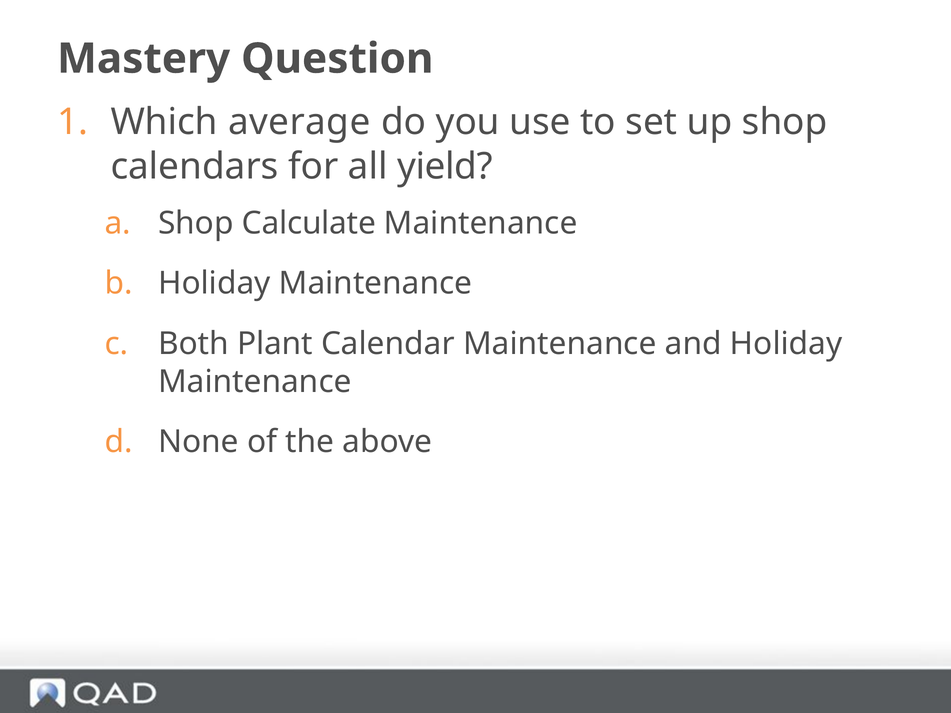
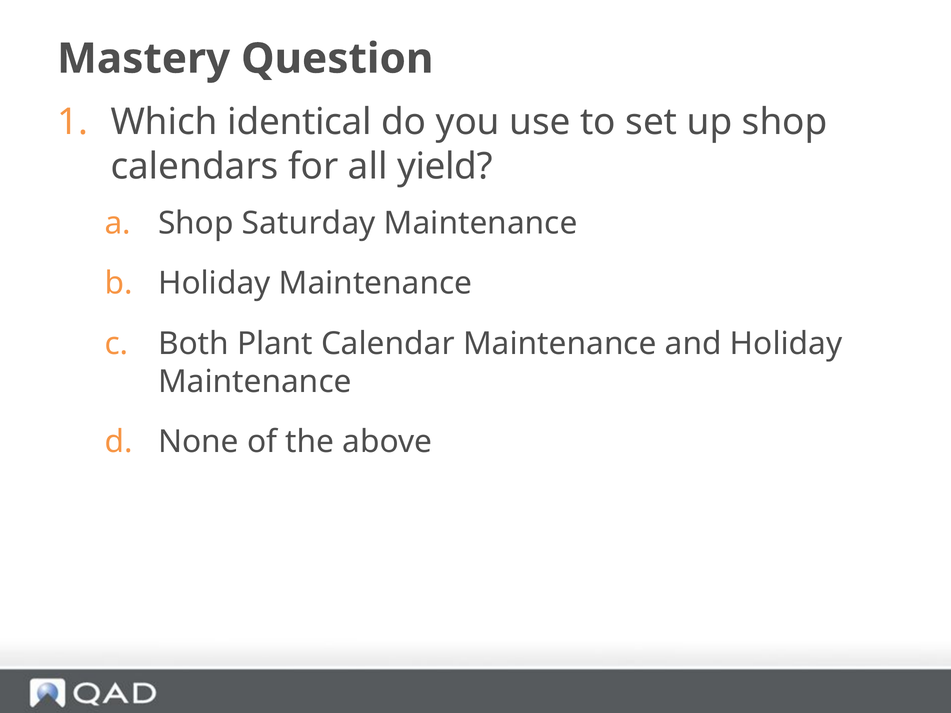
average: average -> identical
Calculate: Calculate -> Saturday
